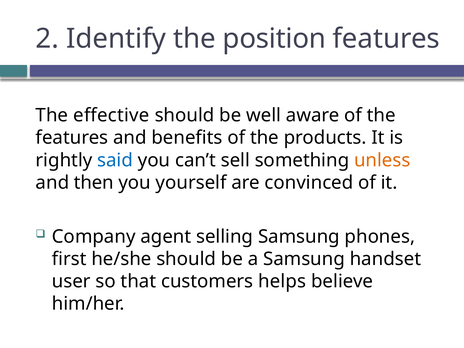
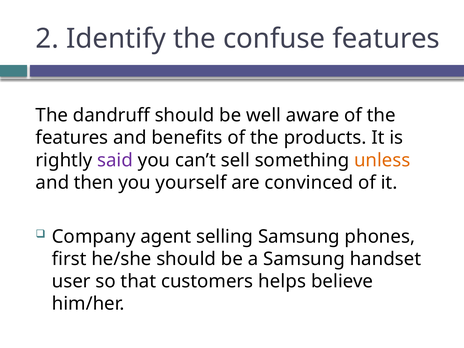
position: position -> confuse
effective: effective -> dandruff
said colour: blue -> purple
